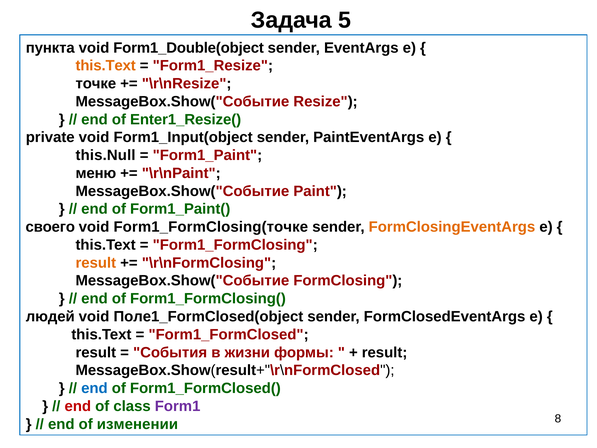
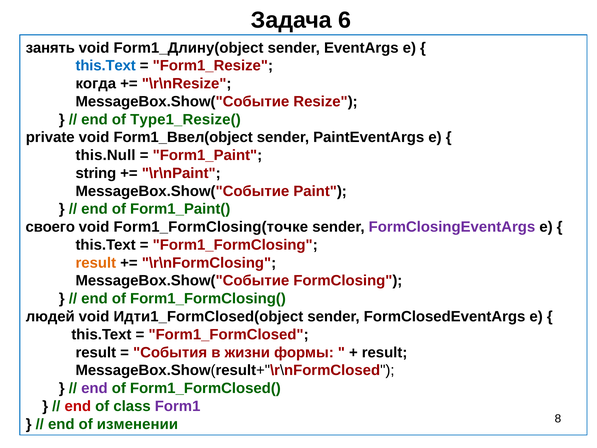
5: 5 -> 6
пункта: пункта -> занять
Form1_Double(object: Form1_Double(object -> Form1_Длину(object
this.Text at (106, 66) colour: orange -> blue
точке: точке -> когда
Enter1_Resize(: Enter1_Resize( -> Type1_Resize(
Form1_Input(object: Form1_Input(object -> Form1_Ввел(object
меню: меню -> string
FormClosingEventArgs colour: orange -> purple
Поле1_FormClosed(object: Поле1_FormClosed(object -> Идти1_FormClosed(object
end at (94, 388) colour: blue -> purple
